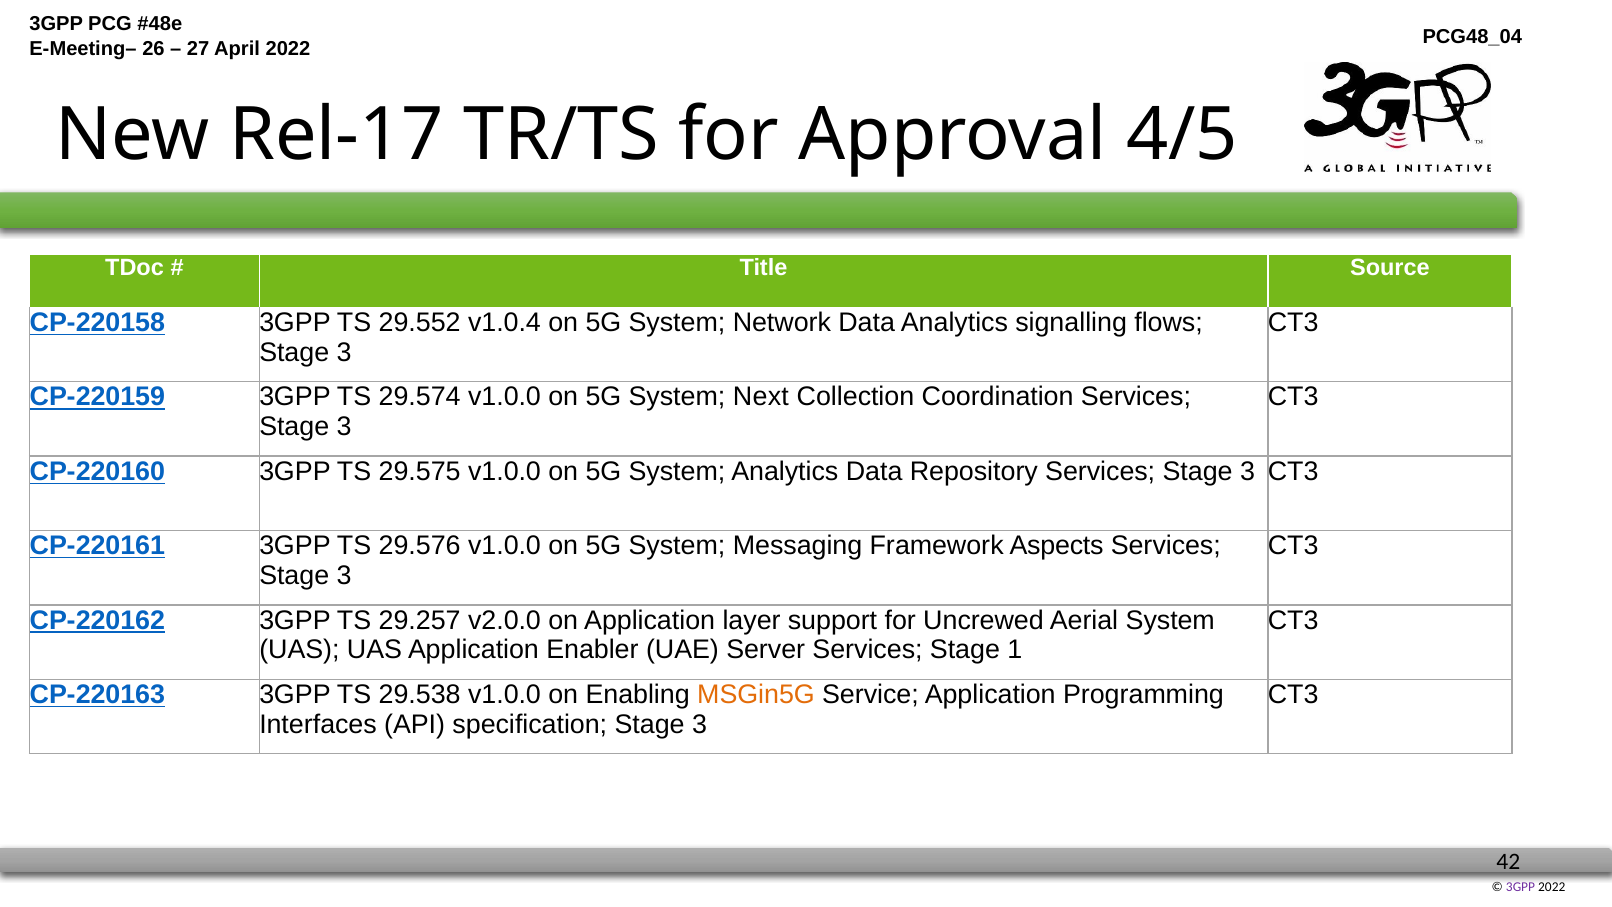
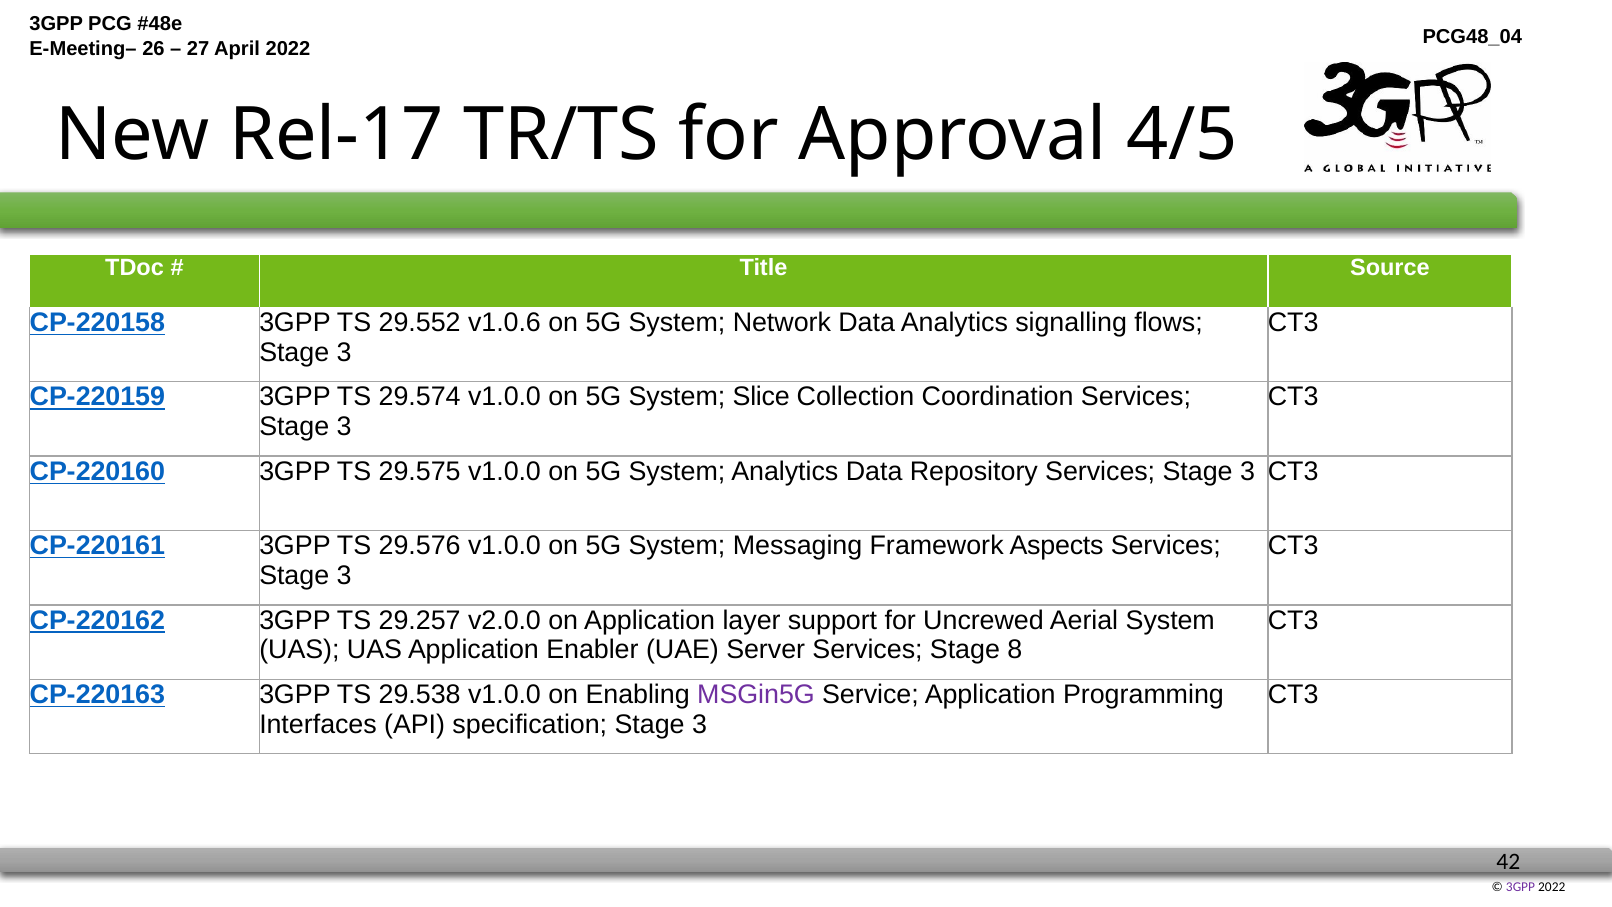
v1.0.4: v1.0.4 -> v1.0.6
Next: Next -> Slice
1: 1 -> 8
MSGin5G colour: orange -> purple
